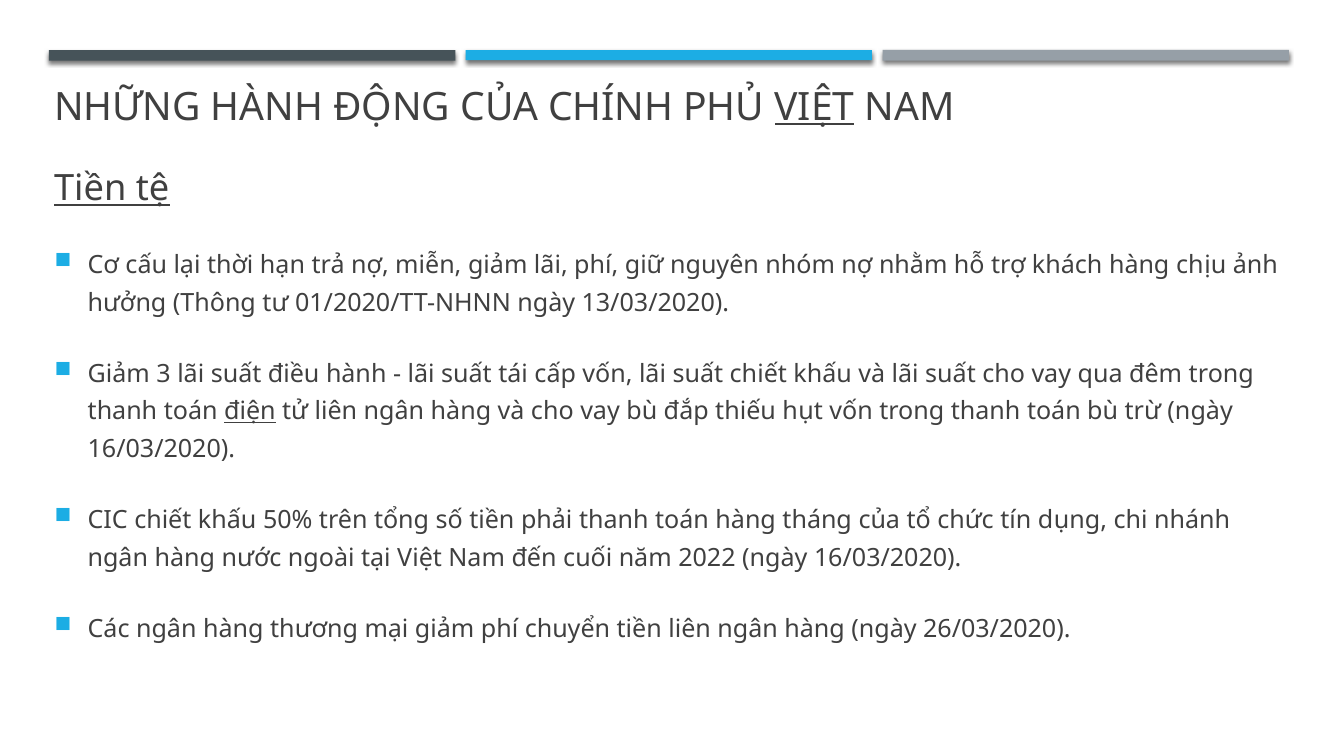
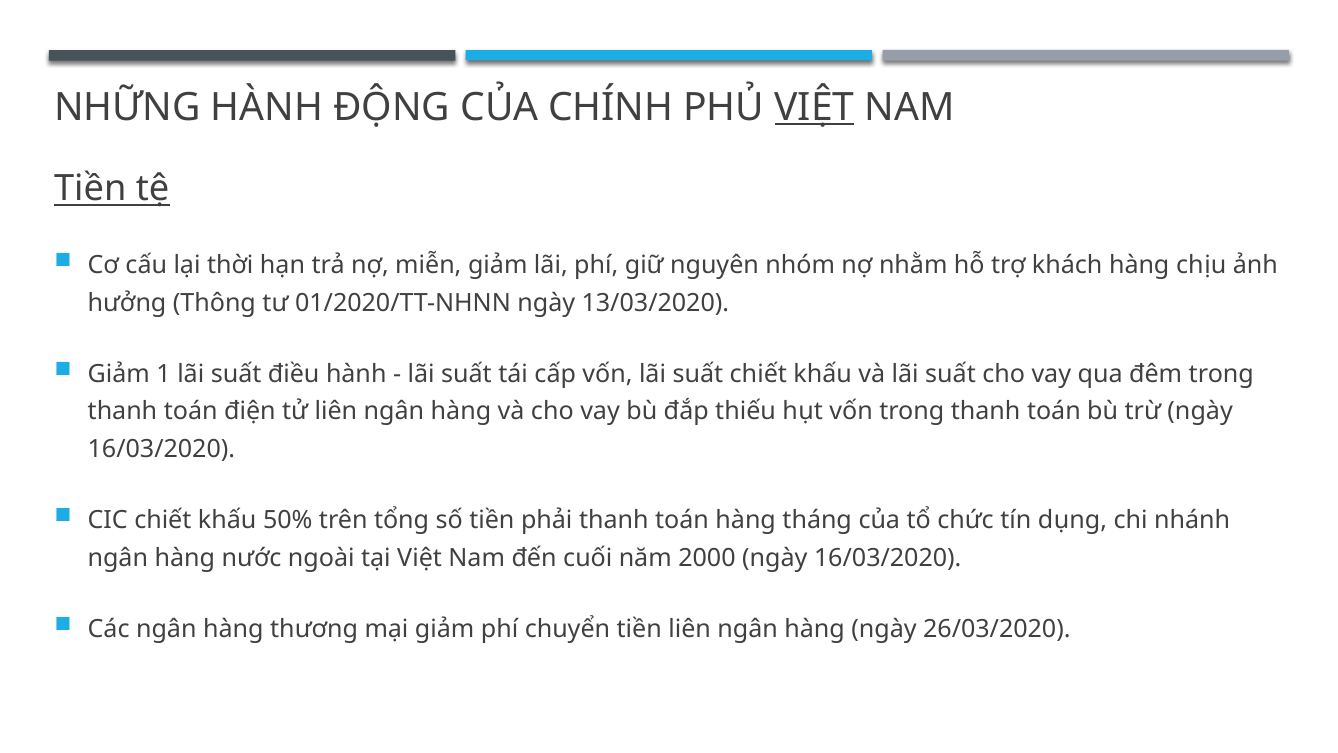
3: 3 -> 1
điện underline: present -> none
2022: 2022 -> 2000
